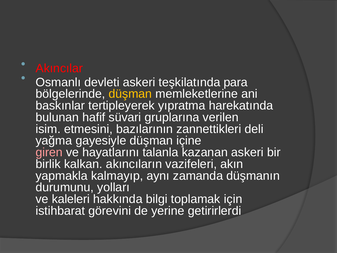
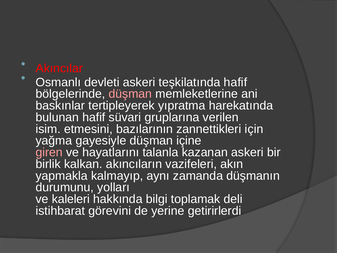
teşkilatında para: para -> hafif
düşman at (130, 94) colour: yellow -> pink
deli: deli -> için
için: için -> deli
